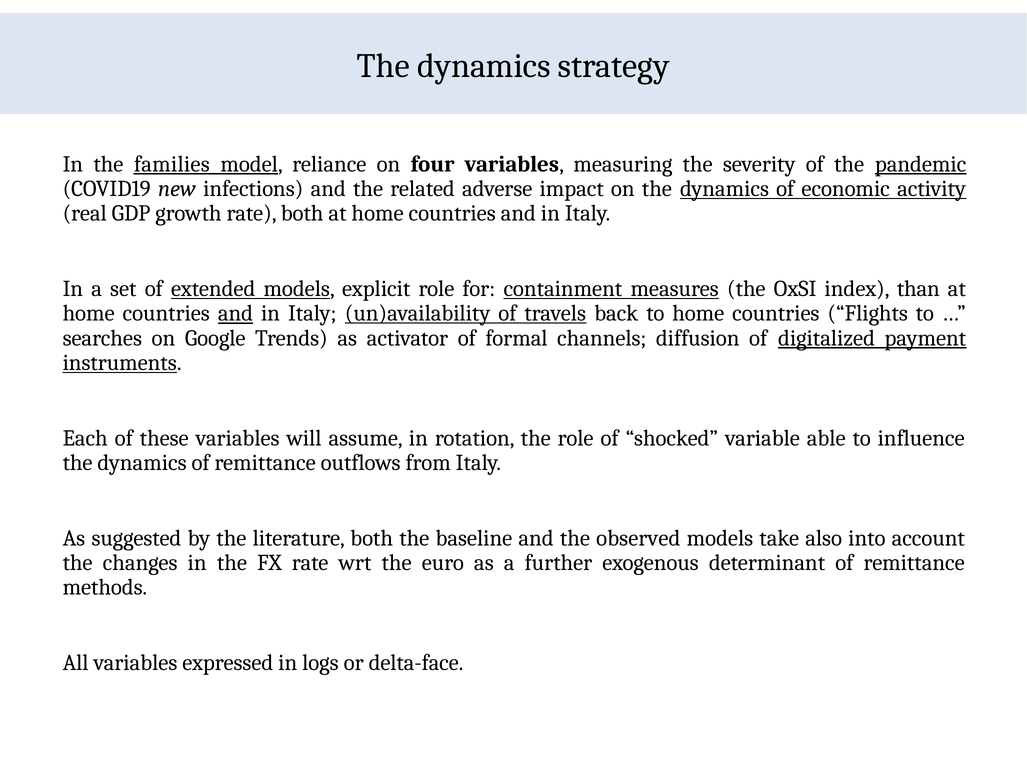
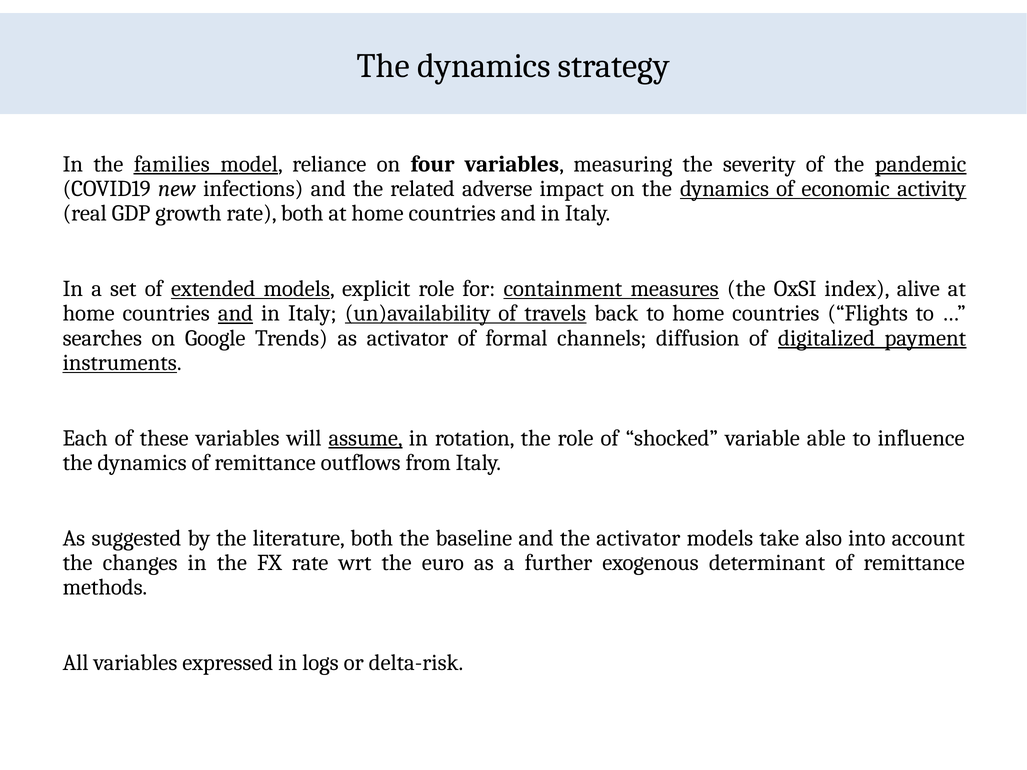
than: than -> alive
assume underline: none -> present
the observed: observed -> activator
delta-face: delta-face -> delta-risk
